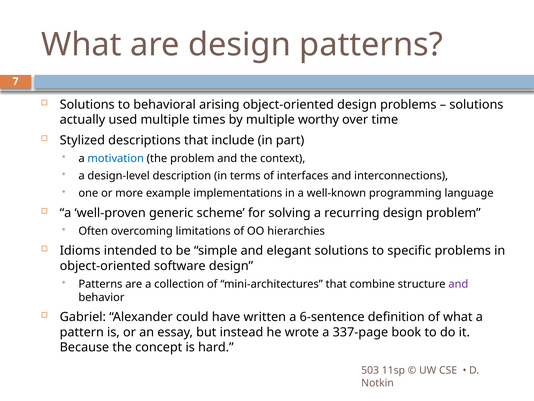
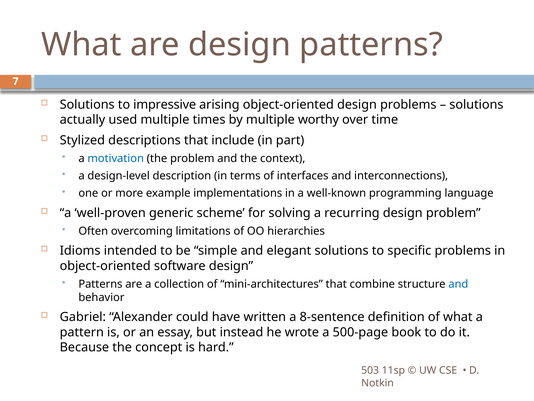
behavioral: behavioral -> impressive
and at (458, 284) colour: purple -> blue
6-sentence: 6-sentence -> 8-sentence
337-page: 337-page -> 500-page
